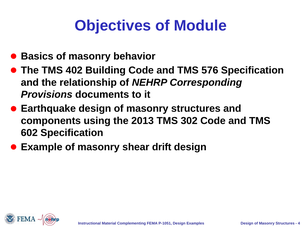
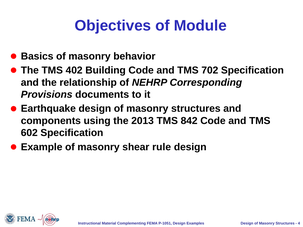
576: 576 -> 702
302: 302 -> 842
drift: drift -> rule
